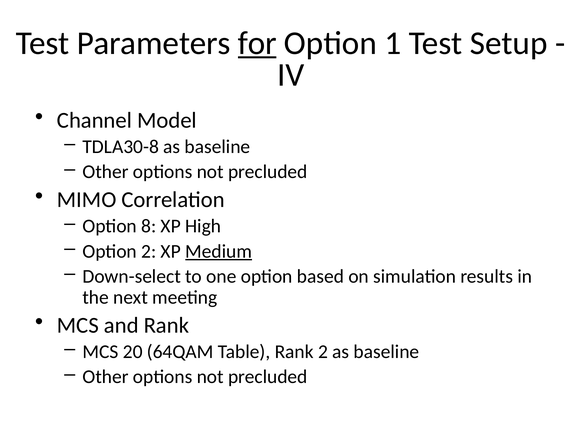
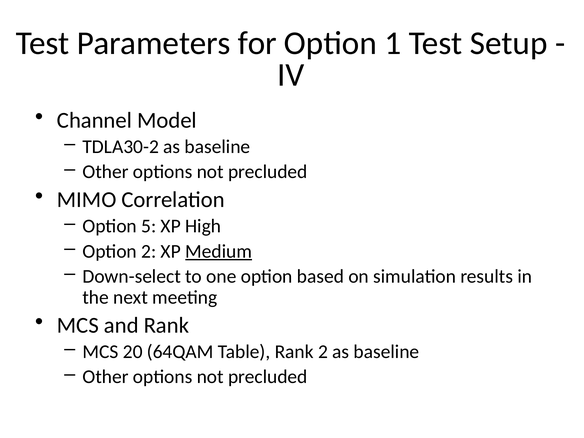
for underline: present -> none
TDLA30-8: TDLA30-8 -> TDLA30-2
8: 8 -> 5
